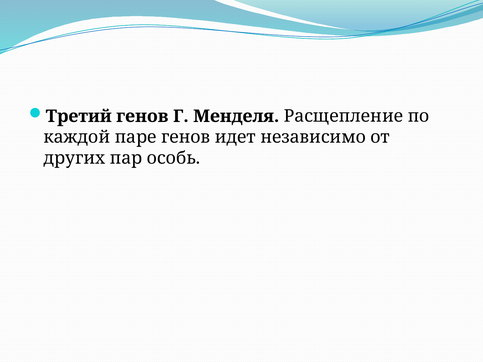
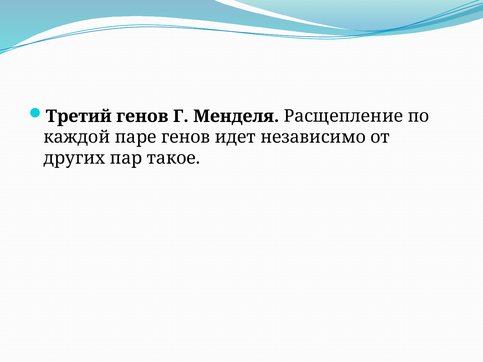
особь: особь -> такое
